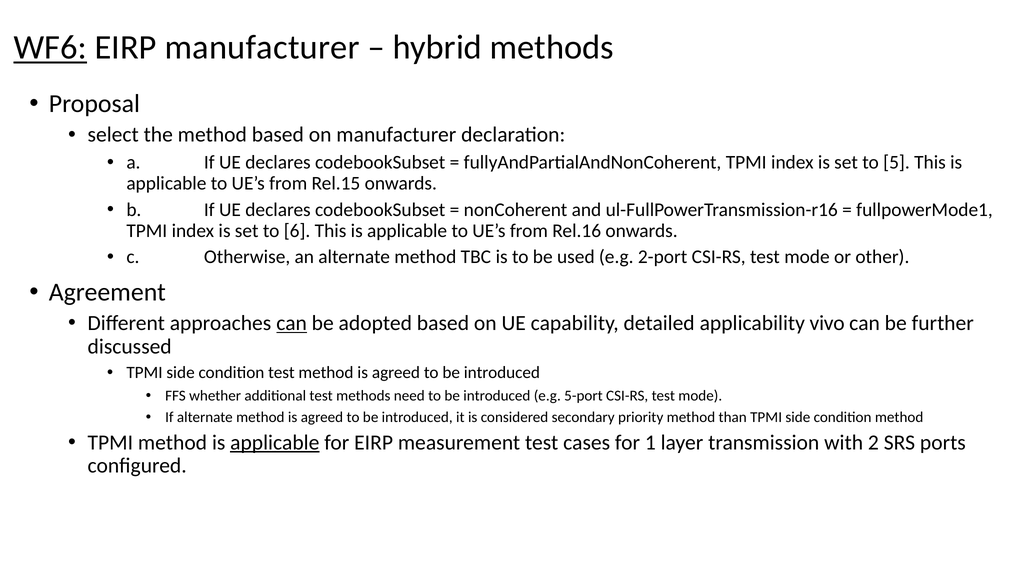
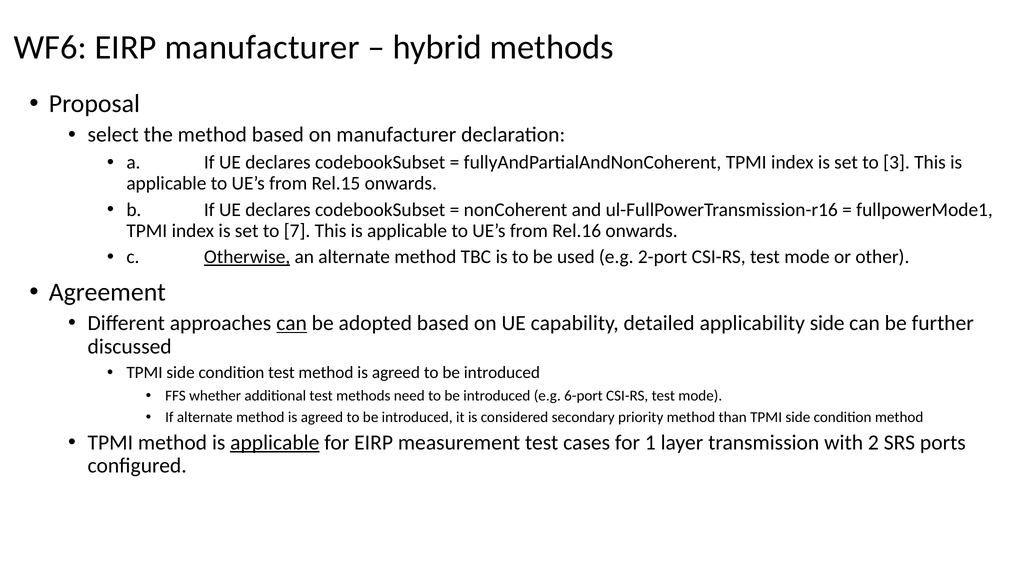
WF6 underline: present -> none
5: 5 -> 3
6: 6 -> 7
Otherwise underline: none -> present
applicability vivo: vivo -> side
5-port: 5-port -> 6-port
